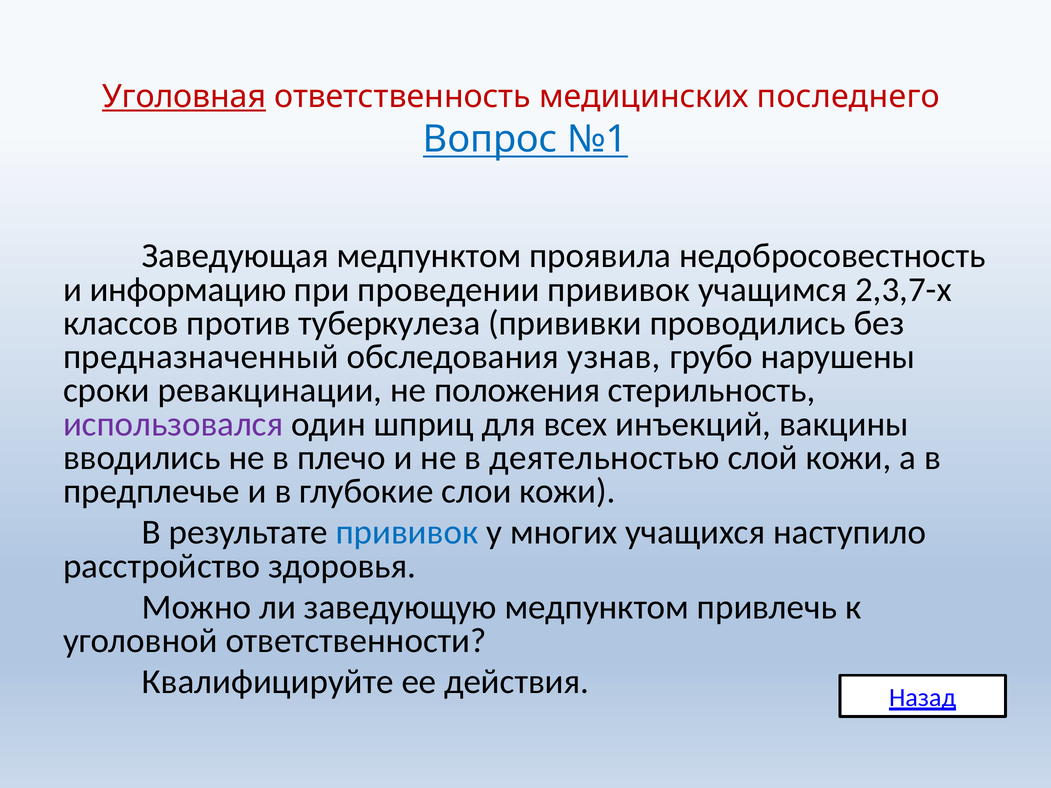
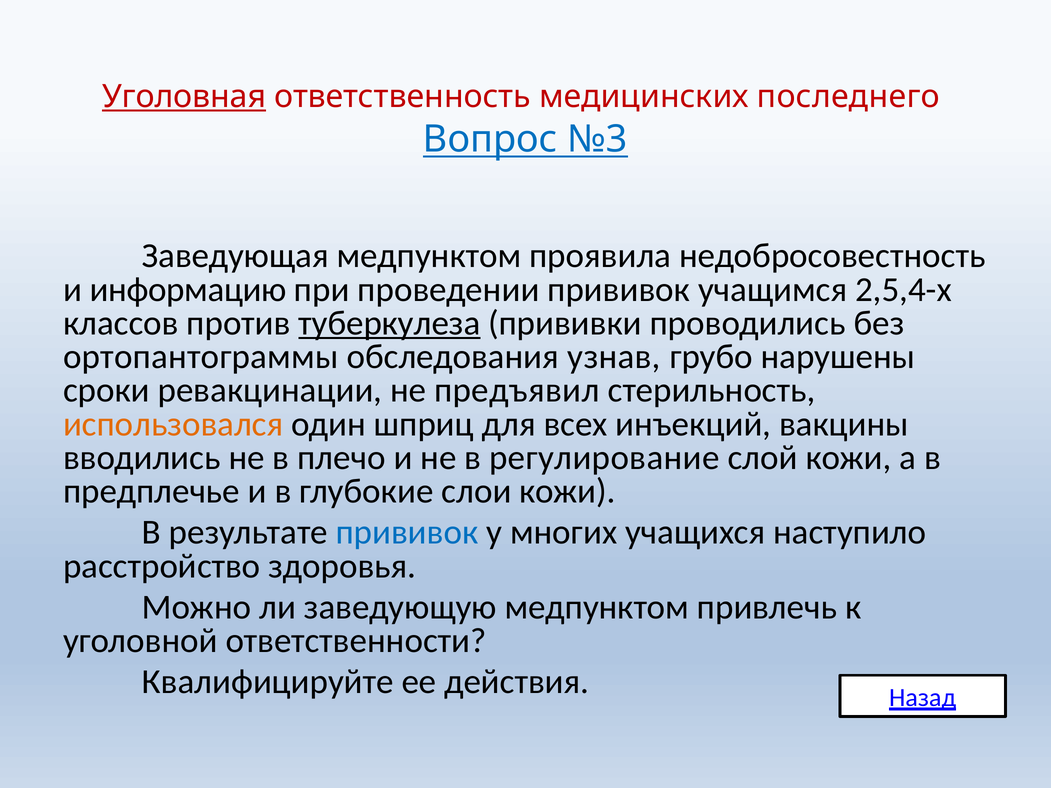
№1: №1 -> №3
2,3,7-х: 2,3,7-х -> 2,5,4-х
туберкулеза underline: none -> present
предназначенный: предназначенный -> ортопантограммы
положения: положения -> предъявил
использовался colour: purple -> orange
деятельностью: деятельностью -> регулирование
